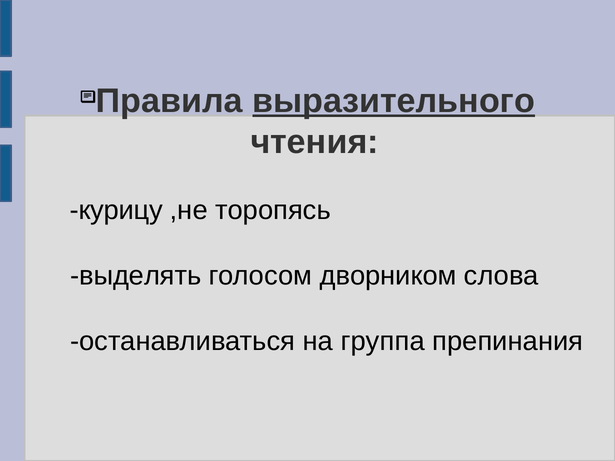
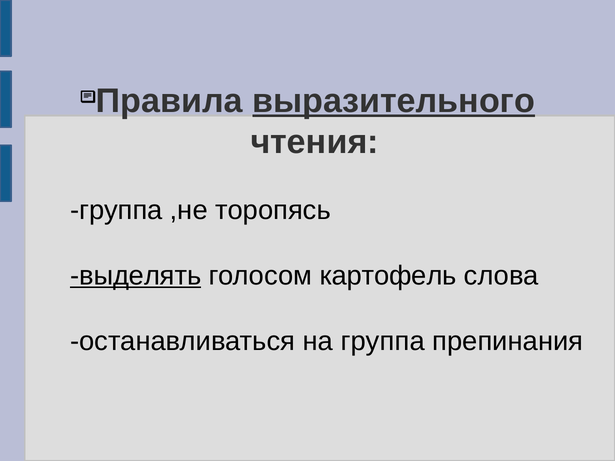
курицу at (116, 210): курицу -> группа
выделять underline: none -> present
дворником: дворником -> картофель
